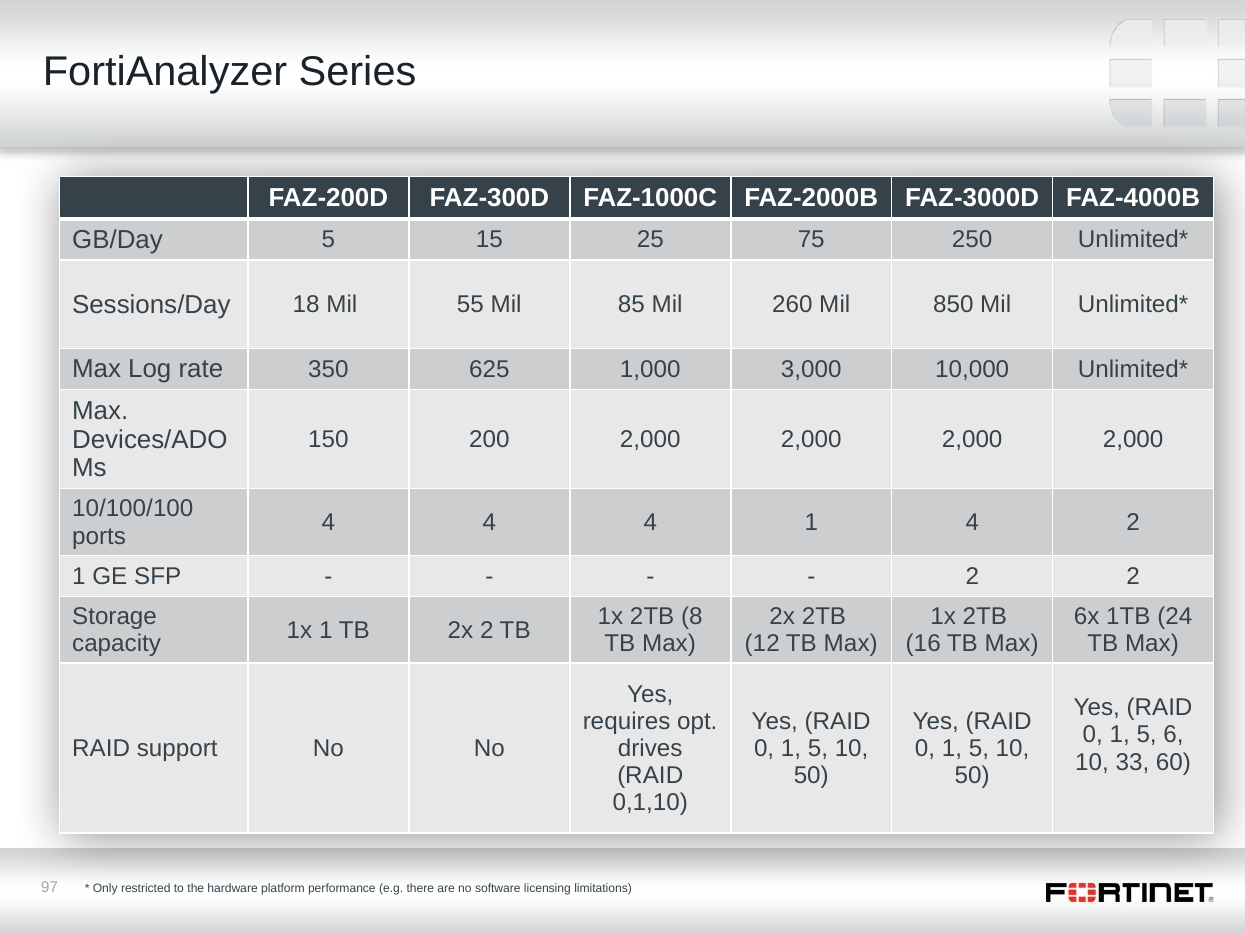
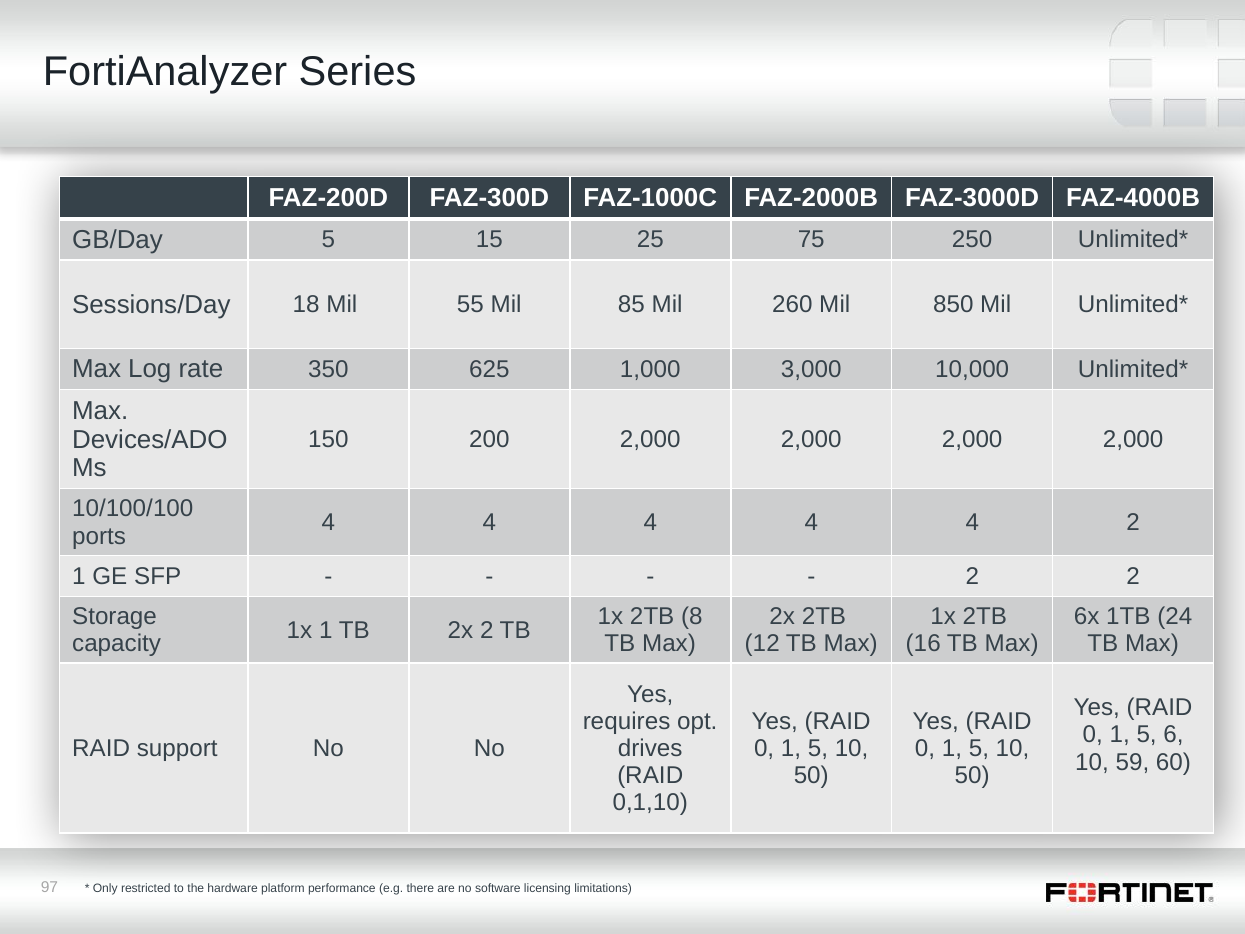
1 at (811, 522): 1 -> 4
33: 33 -> 59
